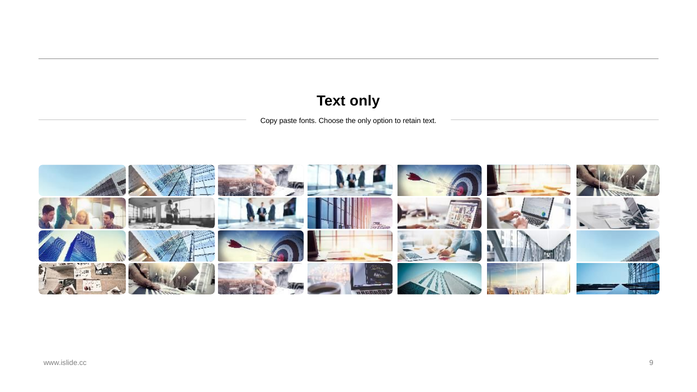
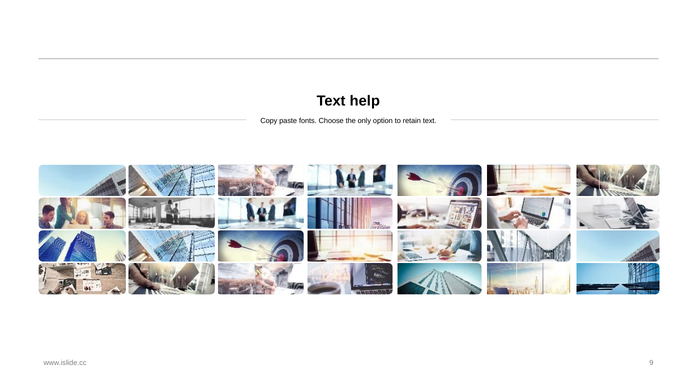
Text only: only -> help
